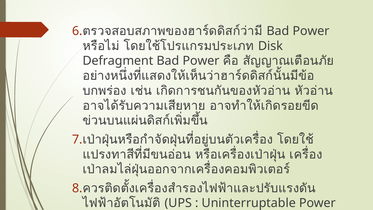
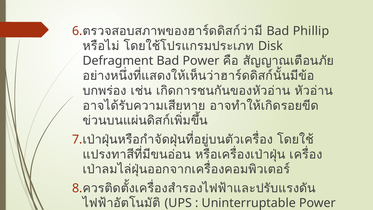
Power at (311, 31): Power -> Phillip
